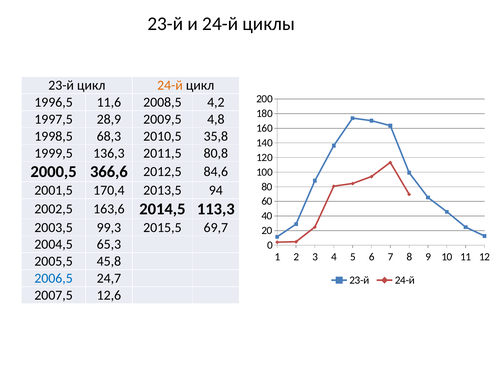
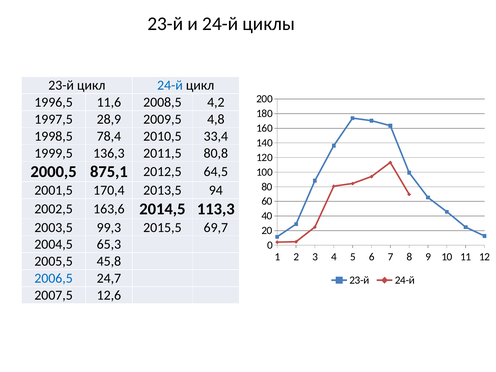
24-й at (170, 85) colour: orange -> blue
68,3: 68,3 -> 78,4
35,8: 35,8 -> 33,4
366,6: 366,6 -> 875,1
84,6: 84,6 -> 64,5
